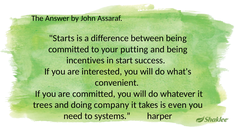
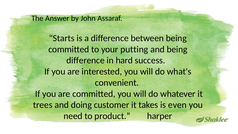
incentives at (85, 60): incentives -> difference
start: start -> hard
company: company -> customer
systems: systems -> product
